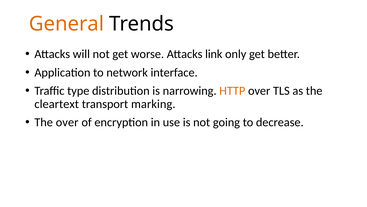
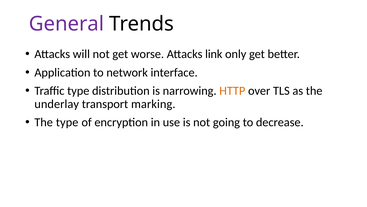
General colour: orange -> purple
cleartext: cleartext -> underlay
The over: over -> type
